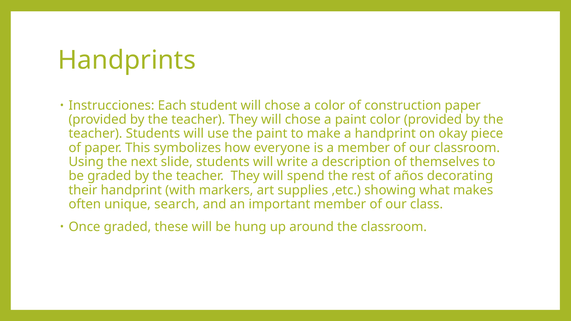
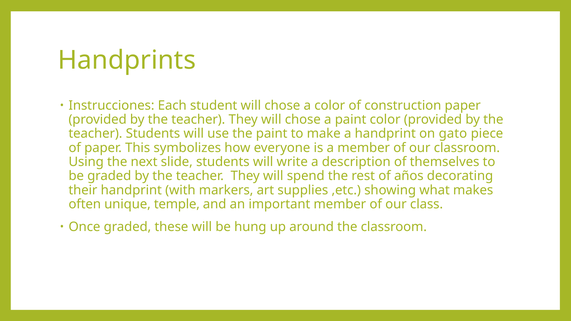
okay: okay -> gato
search: search -> temple
